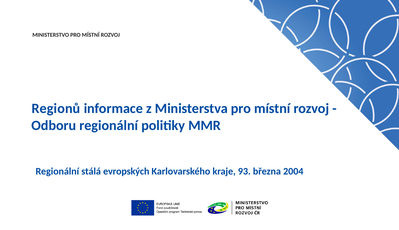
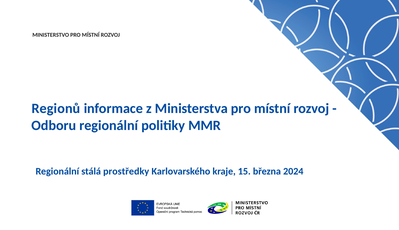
evropských: evropských -> prostředky
93: 93 -> 15
2004: 2004 -> 2024
